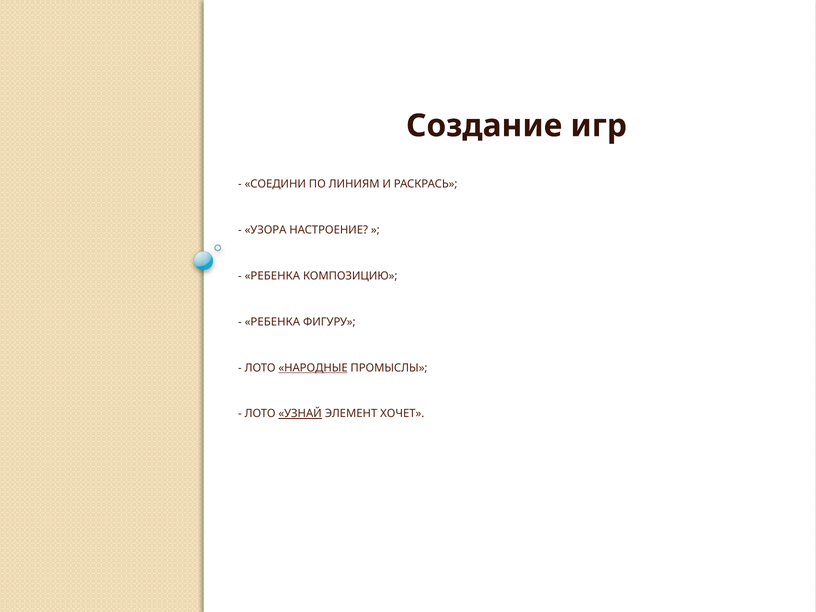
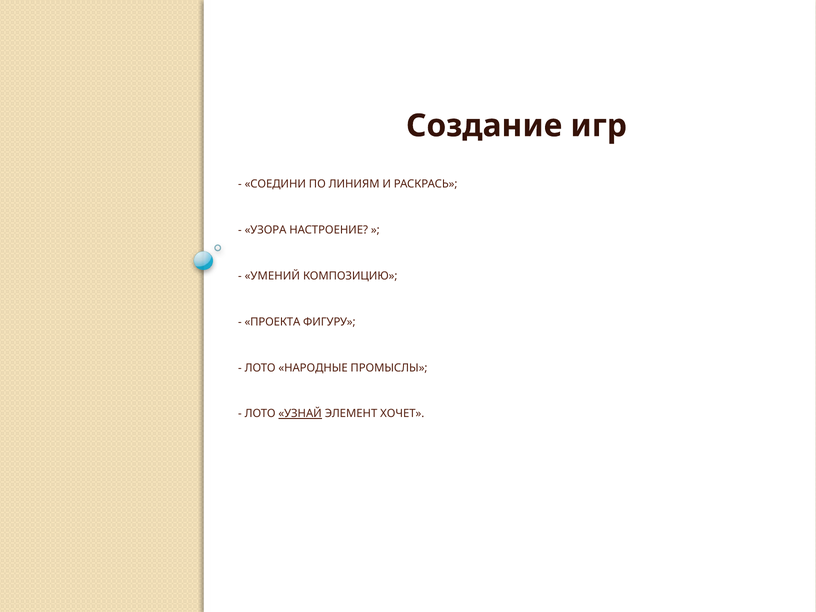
РЕБЕНКА at (272, 276): РЕБЕНКА -> УМЕНИЙ
РЕБЕНКА at (272, 322): РЕБЕНКА -> ПРОЕКТА
НАРОДНЫЕ underline: present -> none
